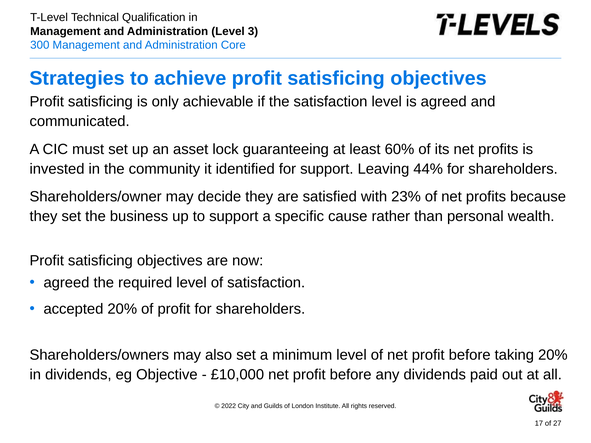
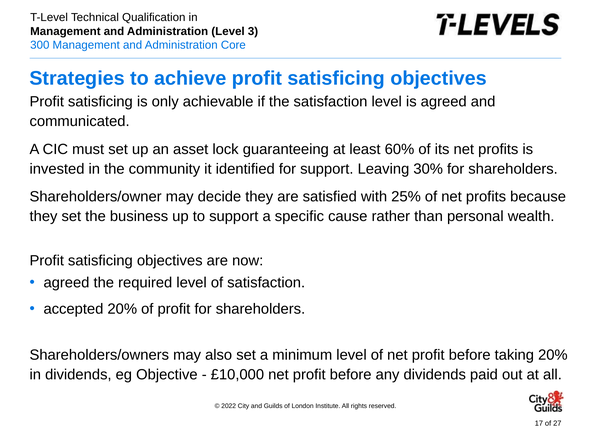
44%: 44% -> 30%
23%: 23% -> 25%
